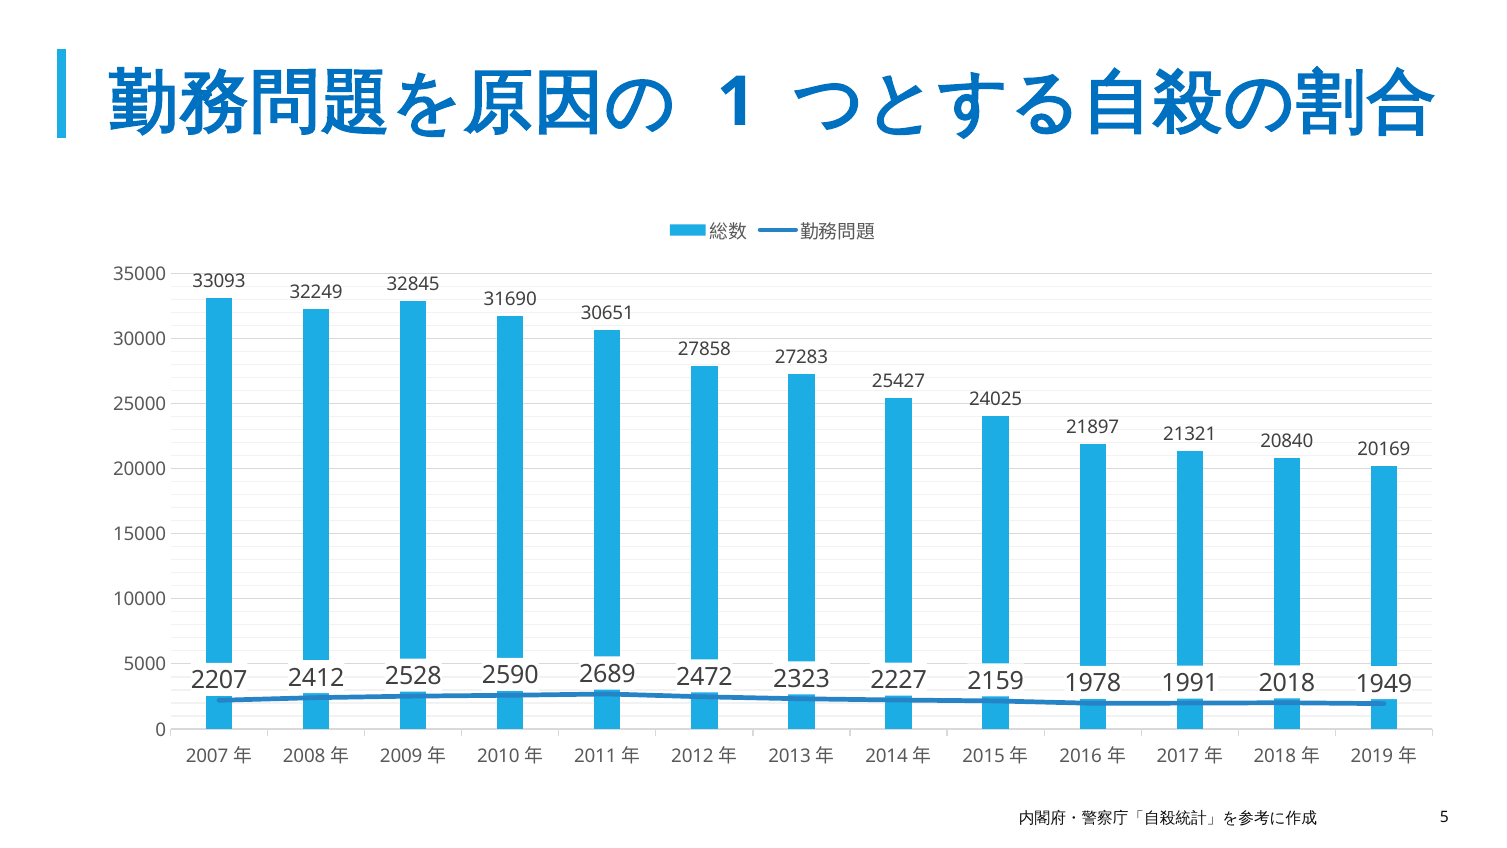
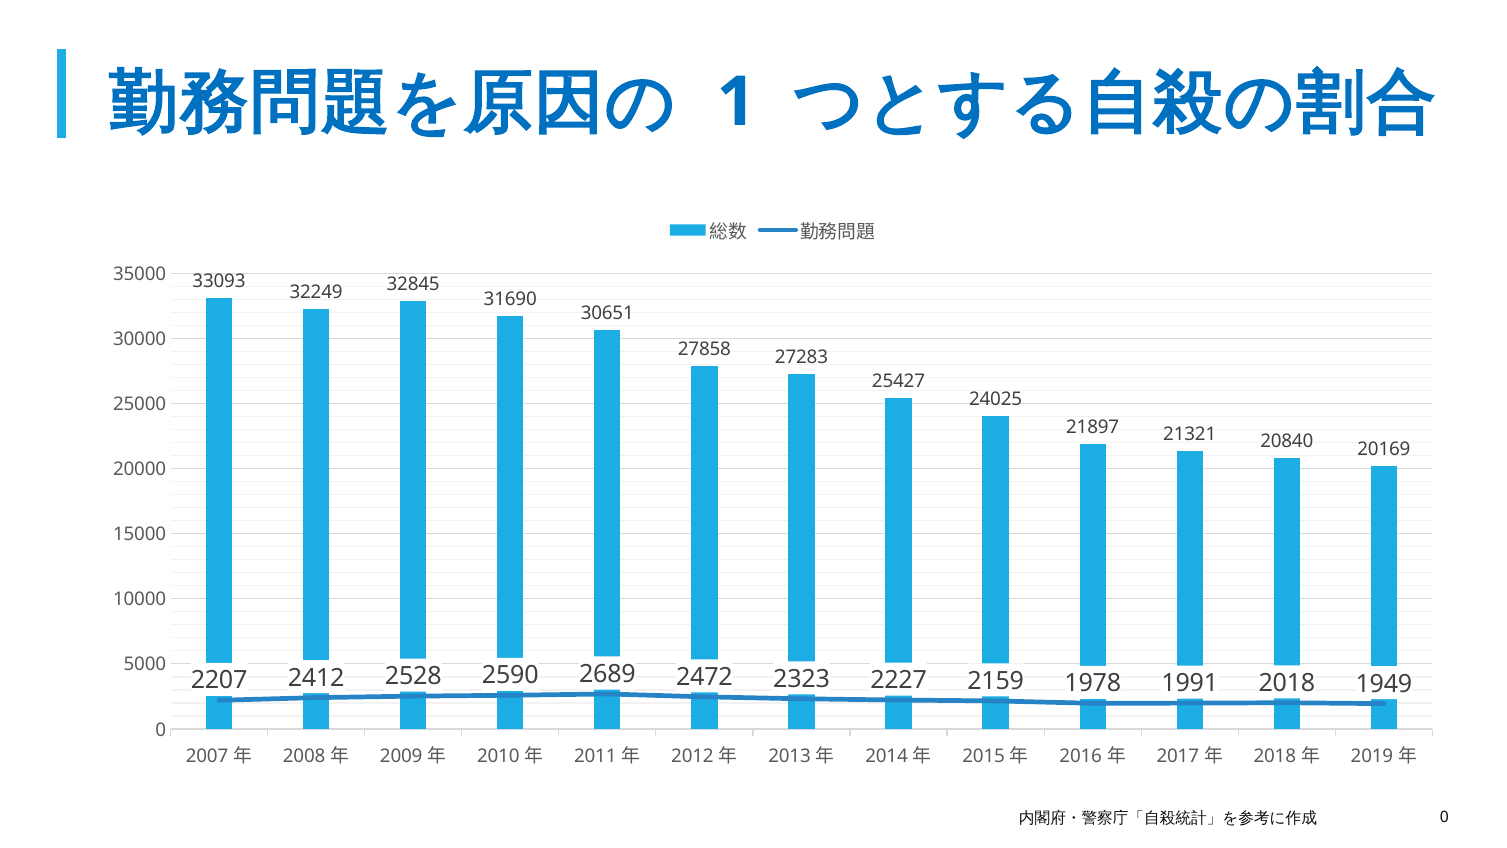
5 at (1444, 817): 5 -> 0
